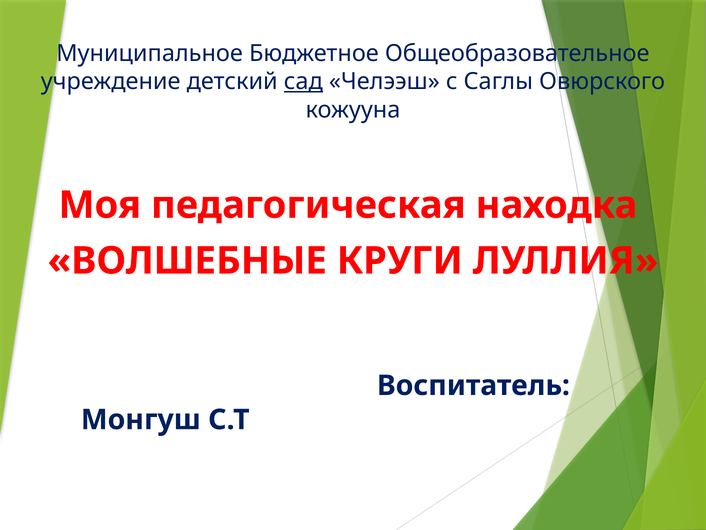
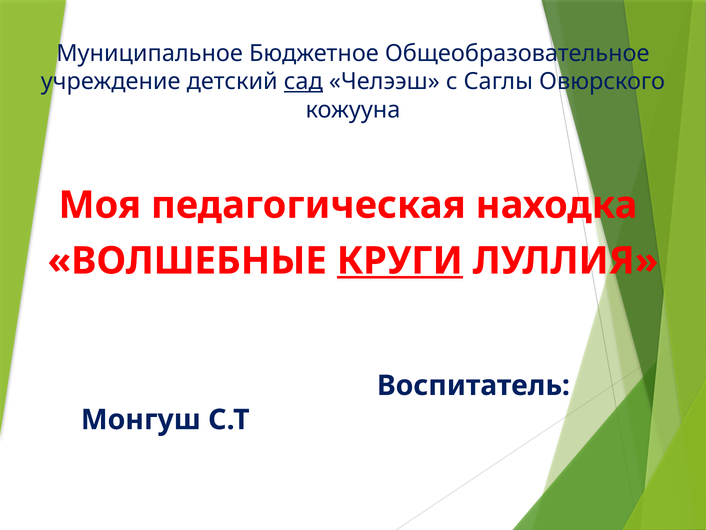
КРУГИ underline: none -> present
